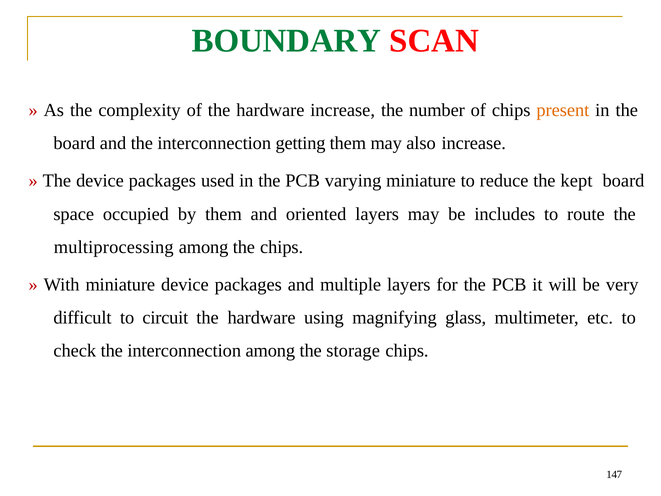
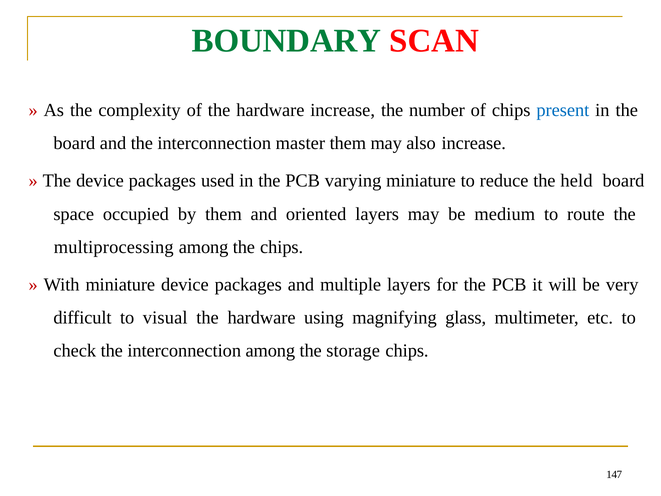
present colour: orange -> blue
getting: getting -> master
kept: kept -> held
includes: includes -> medium
circuit: circuit -> visual
